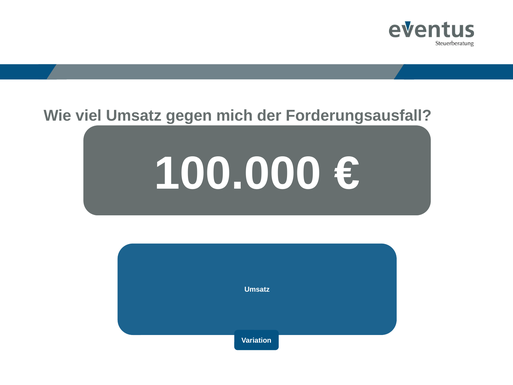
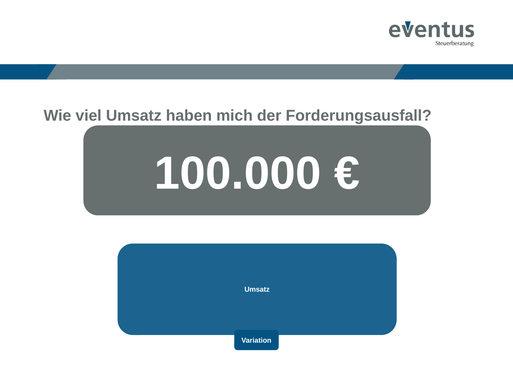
gegen: gegen -> haben
